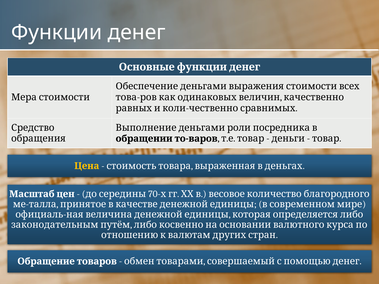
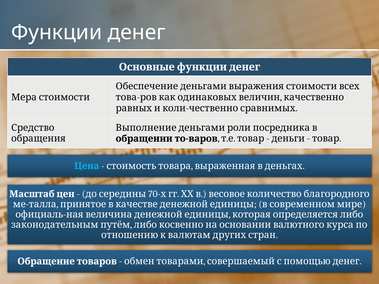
Цена colour: yellow -> light blue
